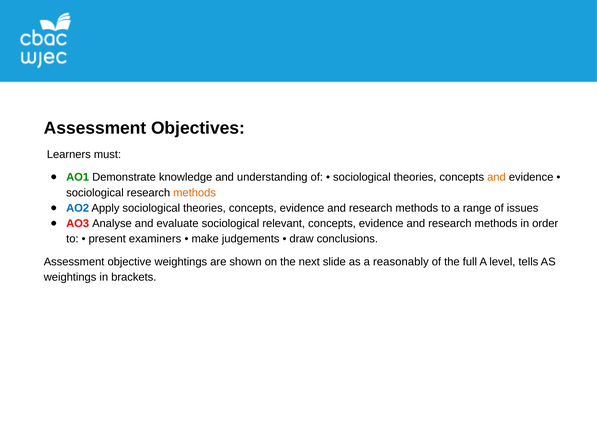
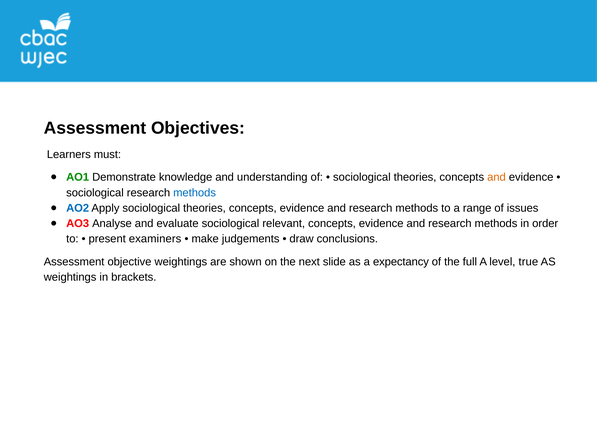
methods at (195, 193) colour: orange -> blue
reasonably: reasonably -> expectancy
tells: tells -> true
